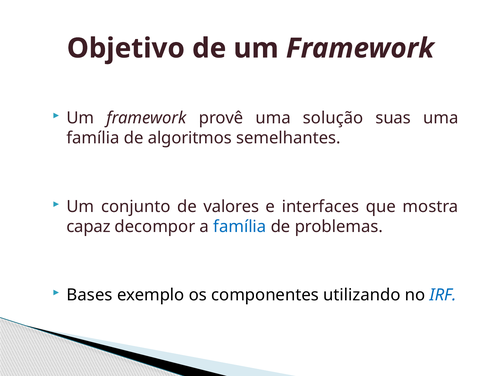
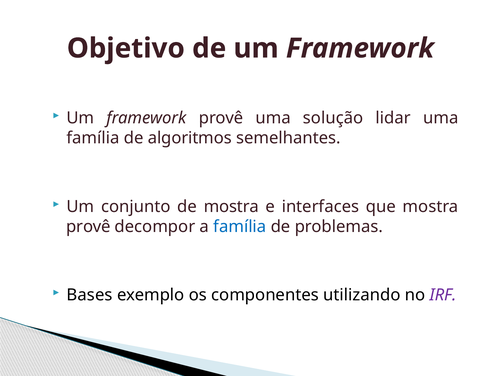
suas: suas -> lidar
de valores: valores -> mostra
capaz at (88, 226): capaz -> provê
IRF colour: blue -> purple
